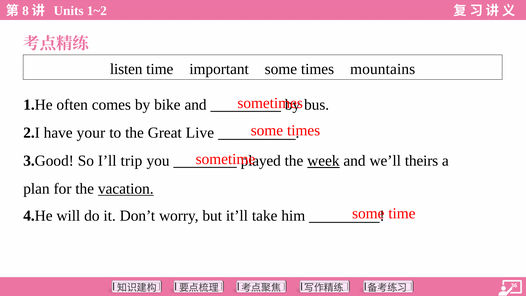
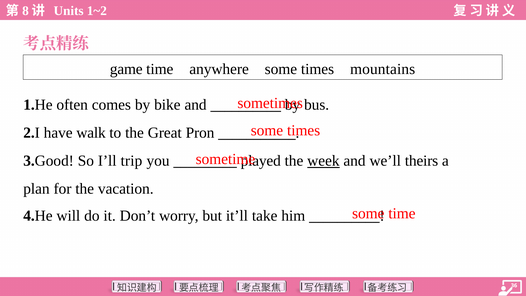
listen: listen -> game
important: important -> anywhere
your: your -> walk
Live: Live -> Pron
vacation underline: present -> none
